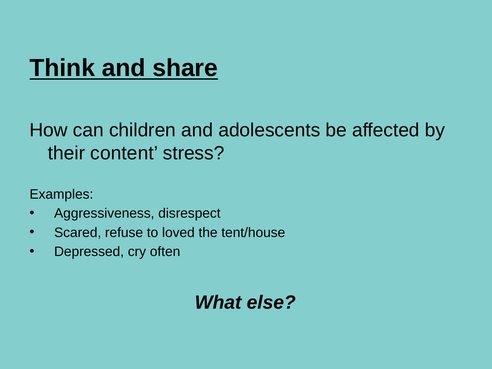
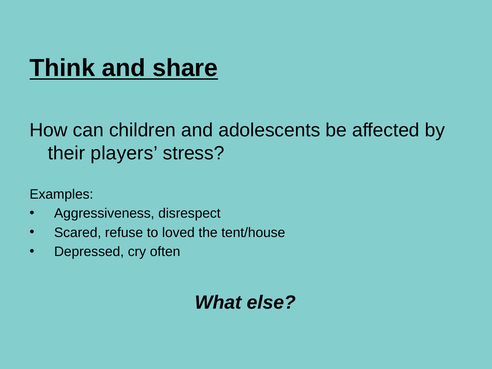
content: content -> players
